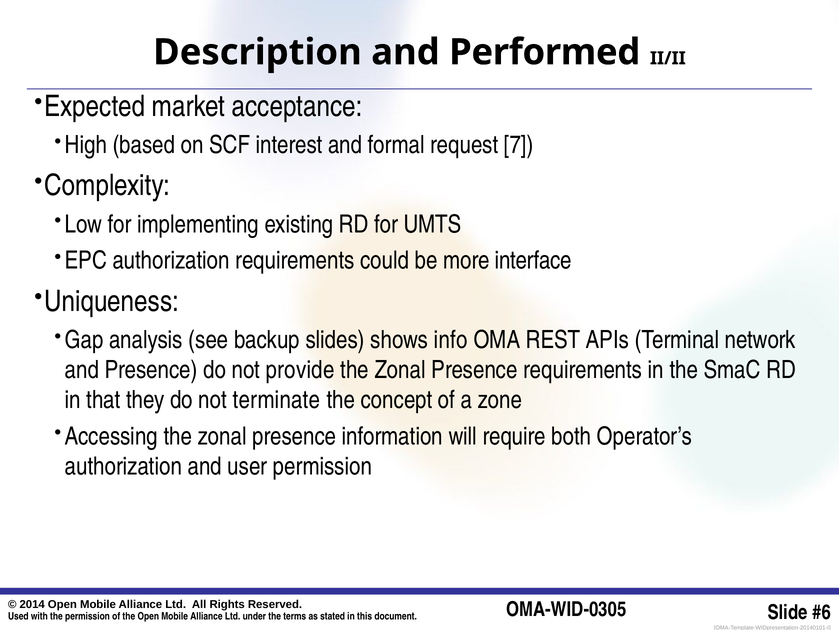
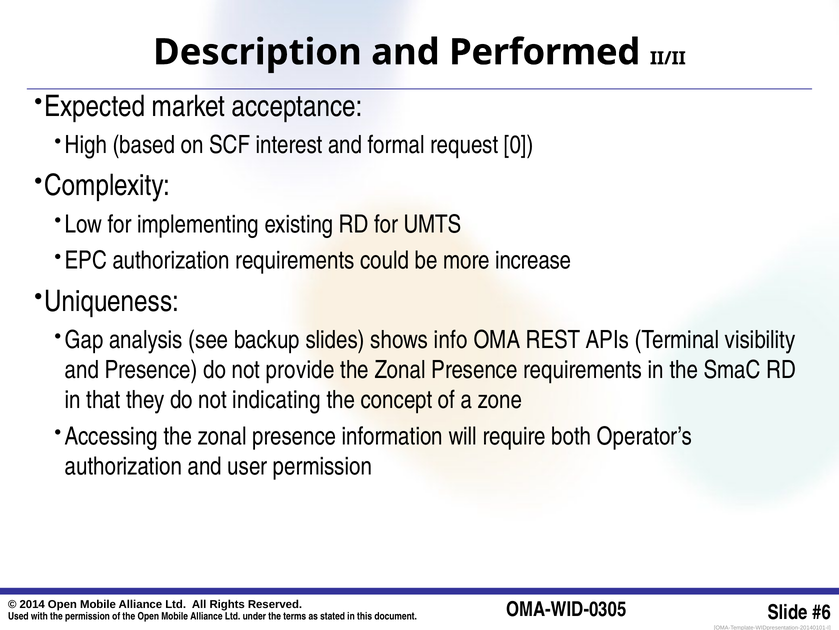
7: 7 -> 0
interface: interface -> increase
network: network -> visibility
terminate: terminate -> indicating
